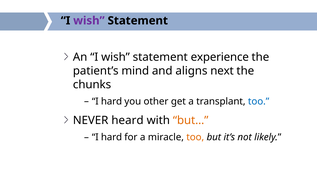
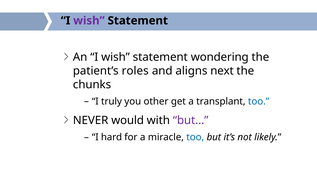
experience: experience -> wondering
mind: mind -> roles
hard at (112, 102): hard -> truly
heard: heard -> would
but… colour: orange -> purple
too at (195, 138) colour: orange -> blue
